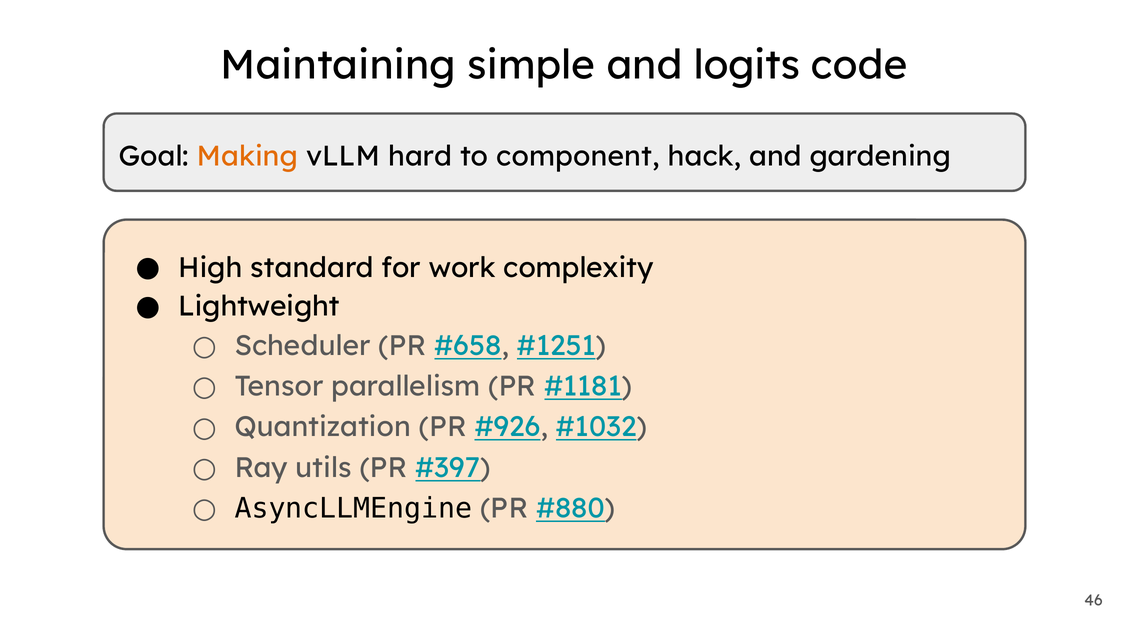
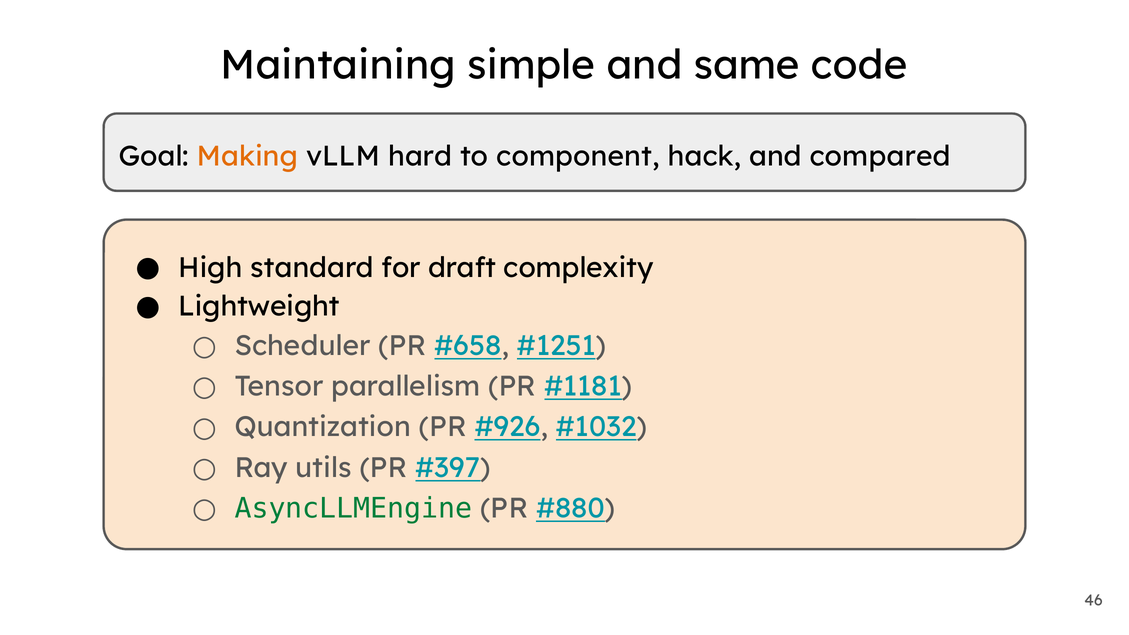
logits: logits -> same
gardening: gardening -> compared
work: work -> draft
AsyncLLMEngine colour: black -> green
